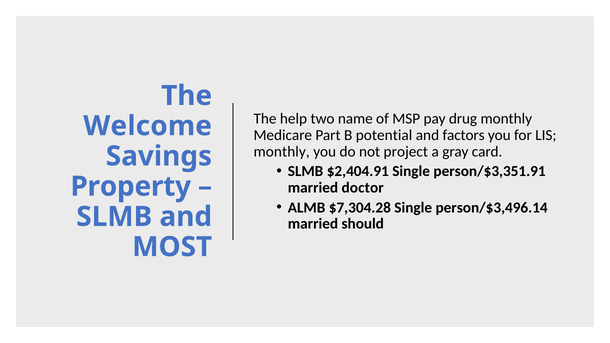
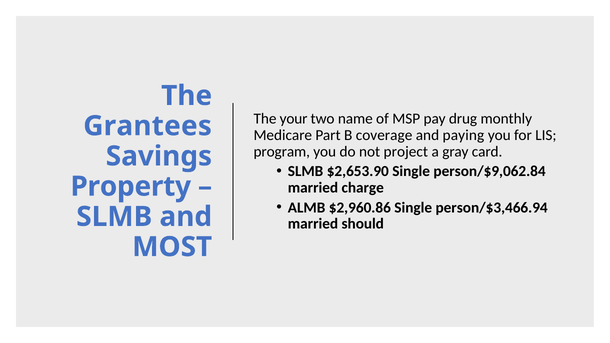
help: help -> your
Welcome: Welcome -> Grantees
potential: potential -> coverage
factors: factors -> paying
monthly at (282, 152): monthly -> program
$2,404.91: $2,404.91 -> $2,653.90
person/$3,351.91: person/$3,351.91 -> person/$9,062.84
doctor: doctor -> charge
$7,304.28: $7,304.28 -> $2,960.86
person/$3,496.14: person/$3,496.14 -> person/$3,466.94
